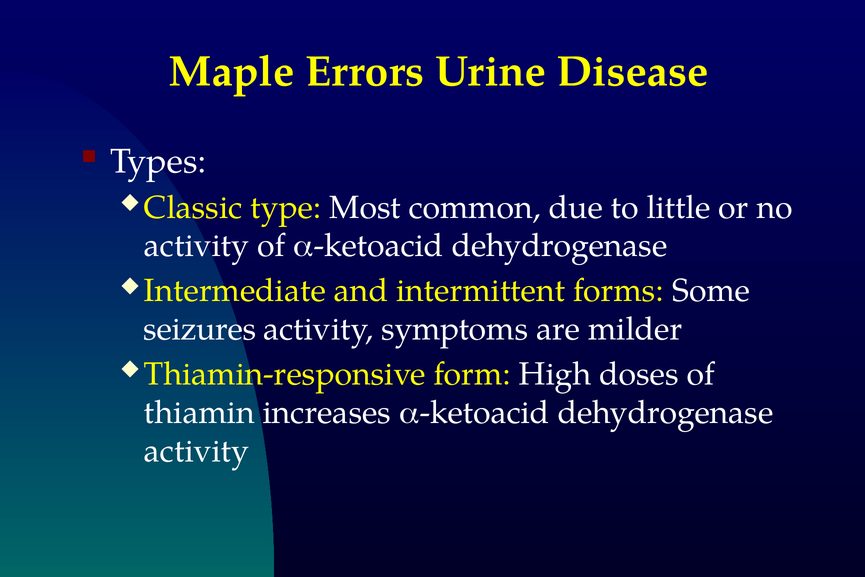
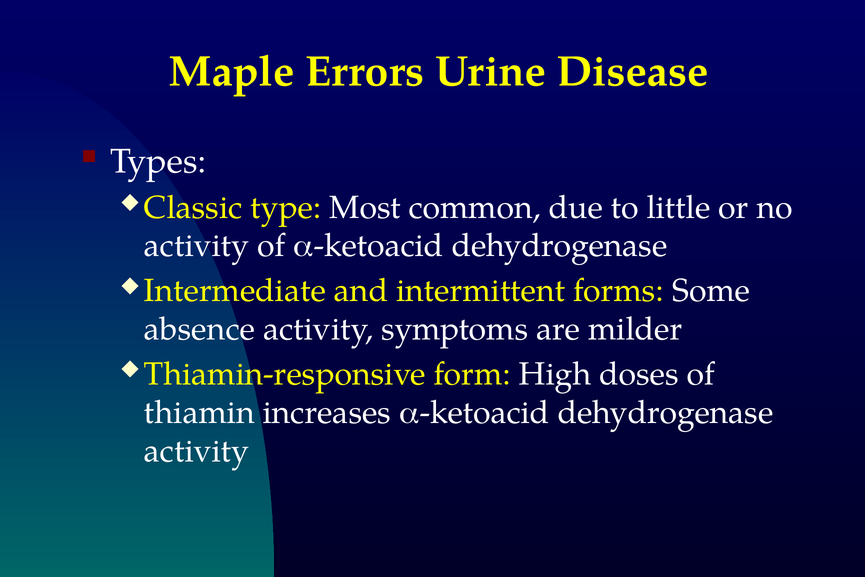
seizures: seizures -> absence
